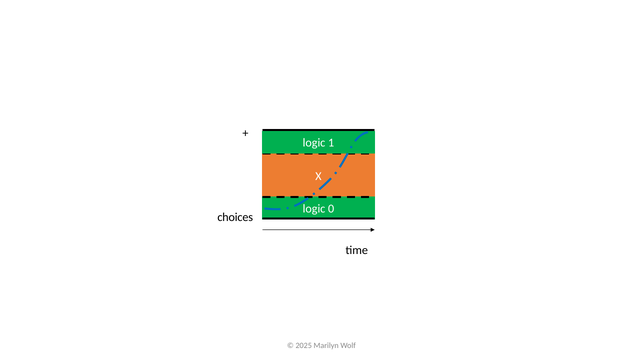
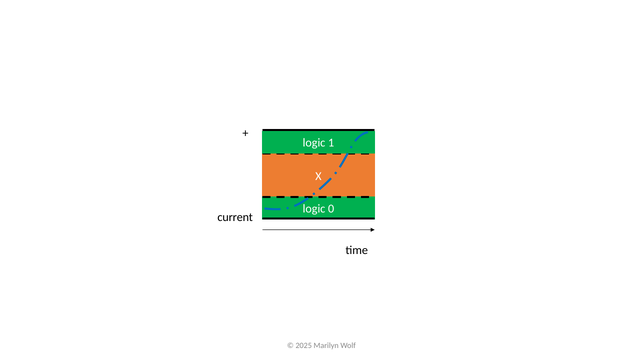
choices: choices -> current
